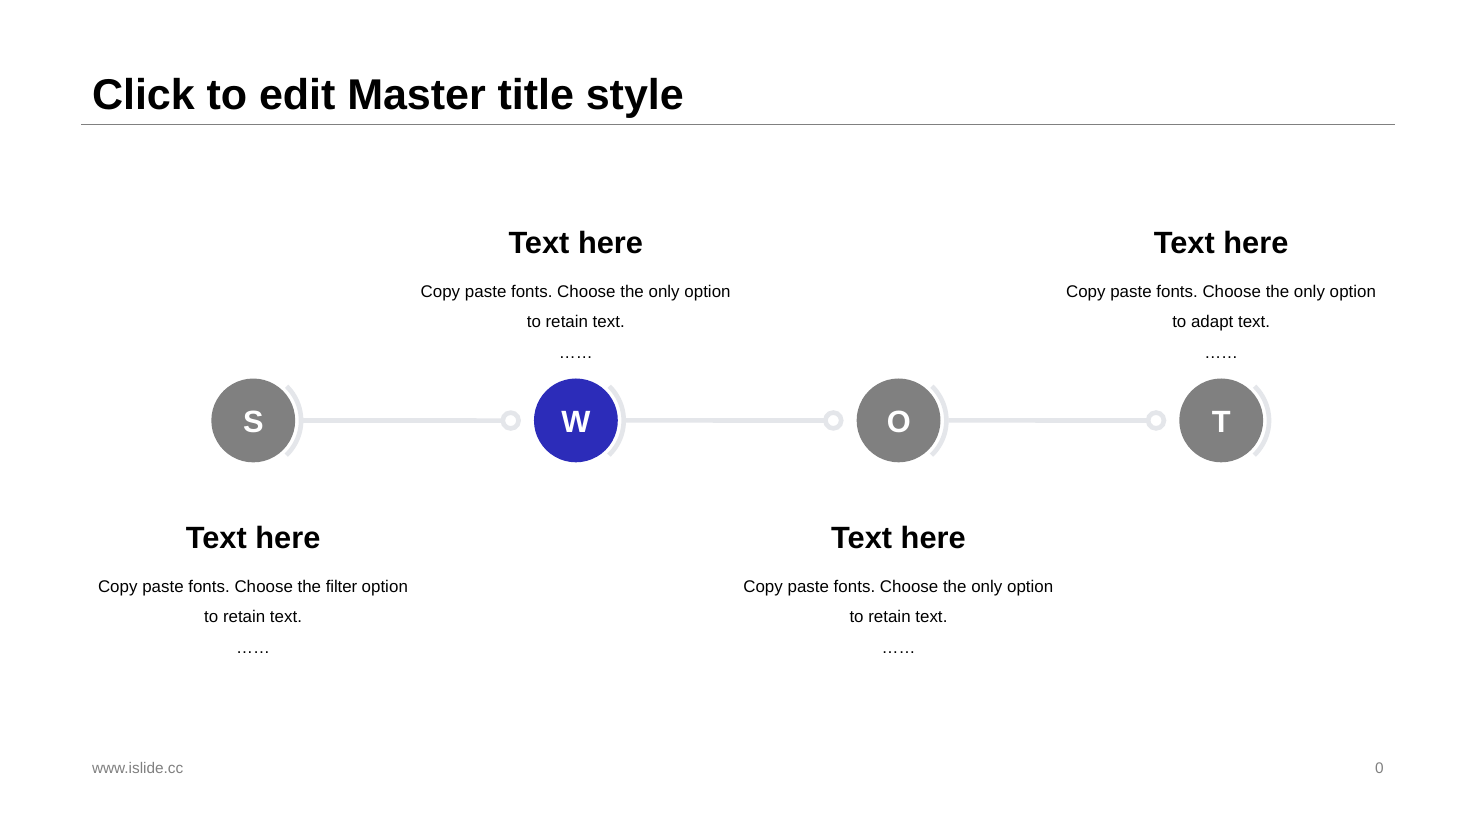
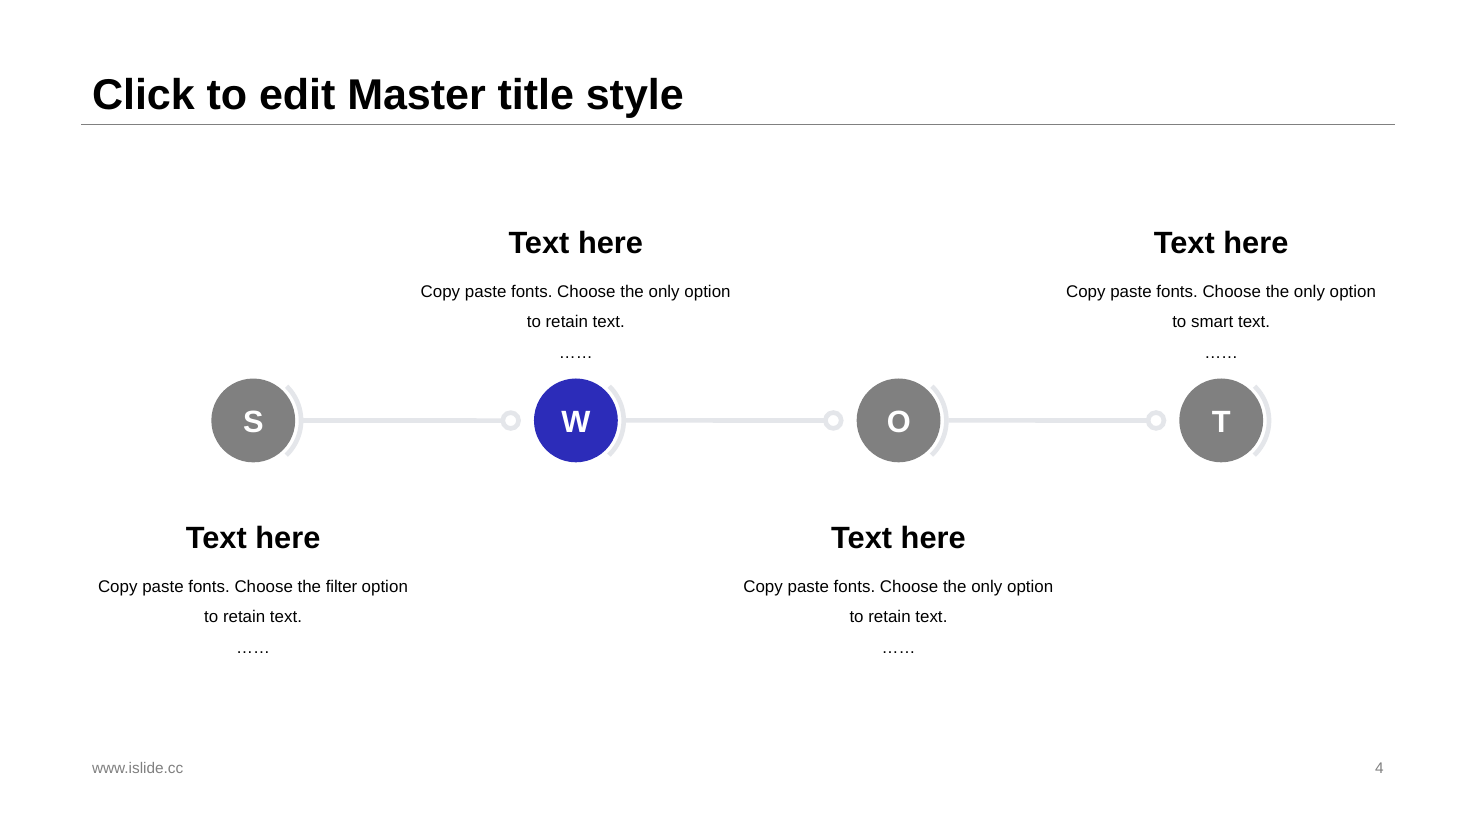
adapt: adapt -> smart
0: 0 -> 4
